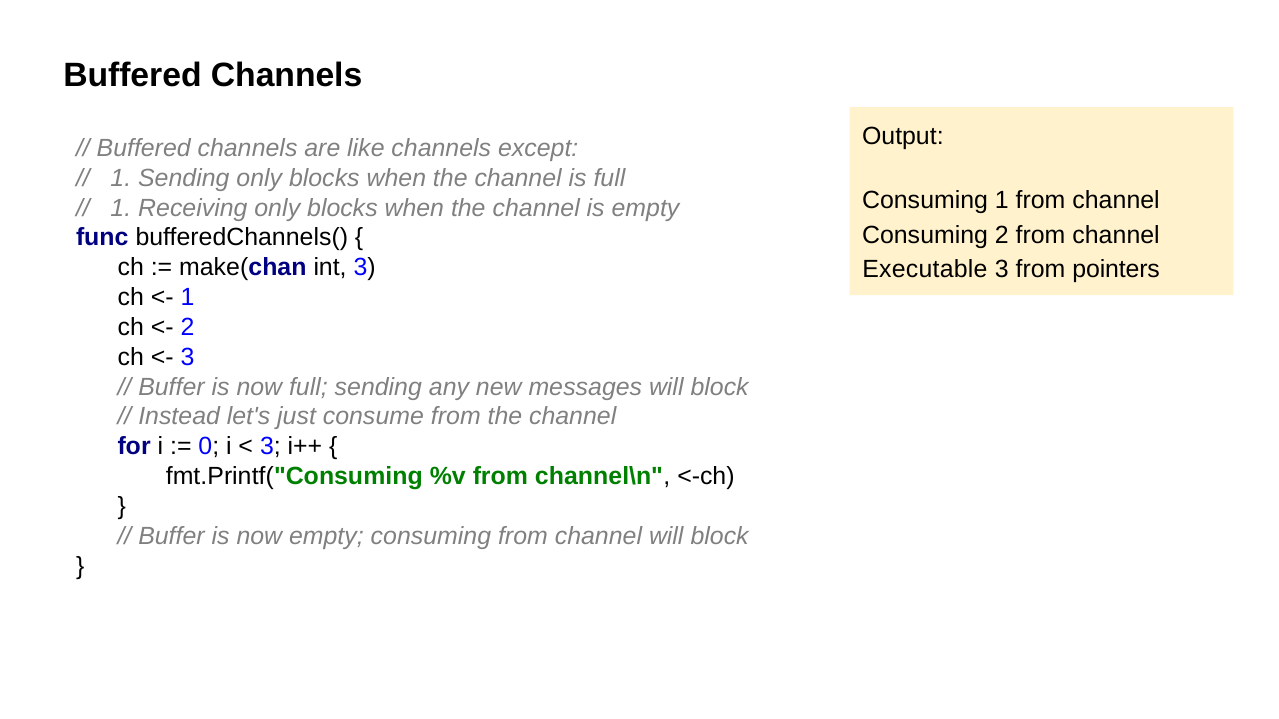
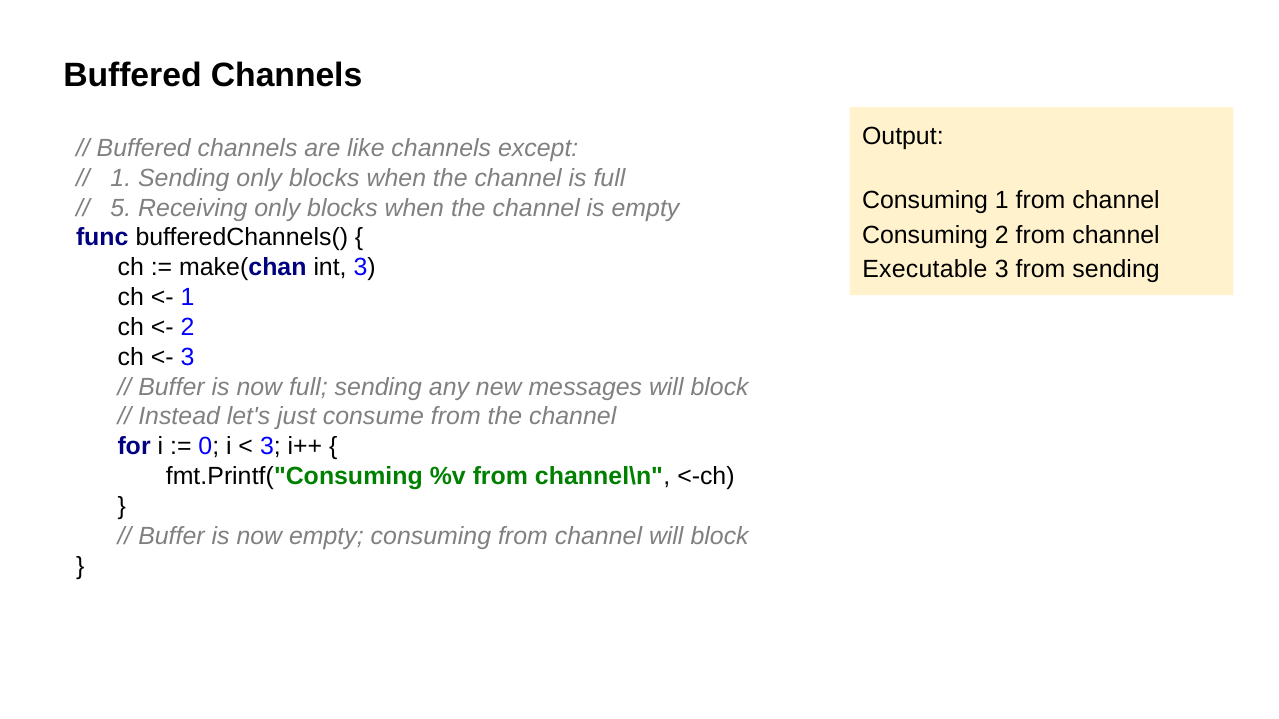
1 at (121, 208): 1 -> 5
from pointers: pointers -> sending
